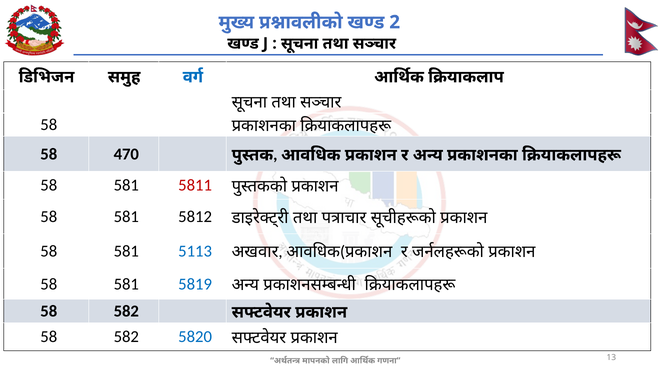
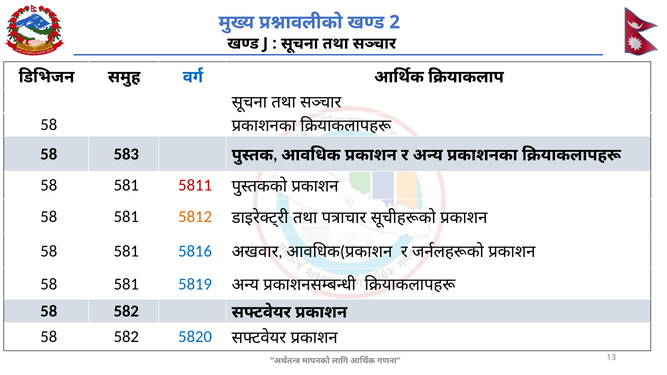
470: 470 -> 583
5812 colour: black -> orange
5113: 5113 -> 5816
